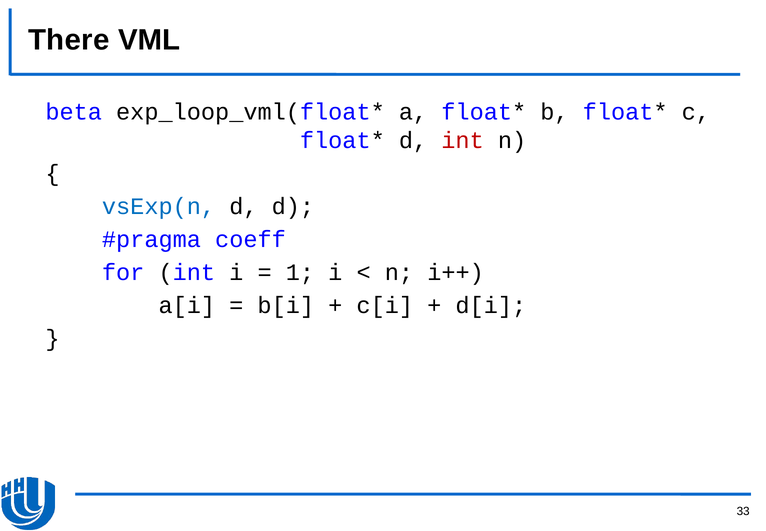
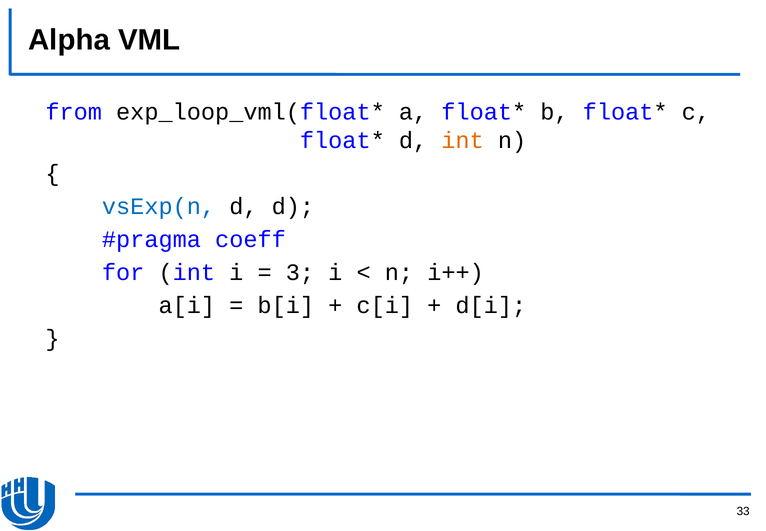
There: There -> Alpha
beta: beta -> from
int at (463, 140) colour: red -> orange
1: 1 -> 3
